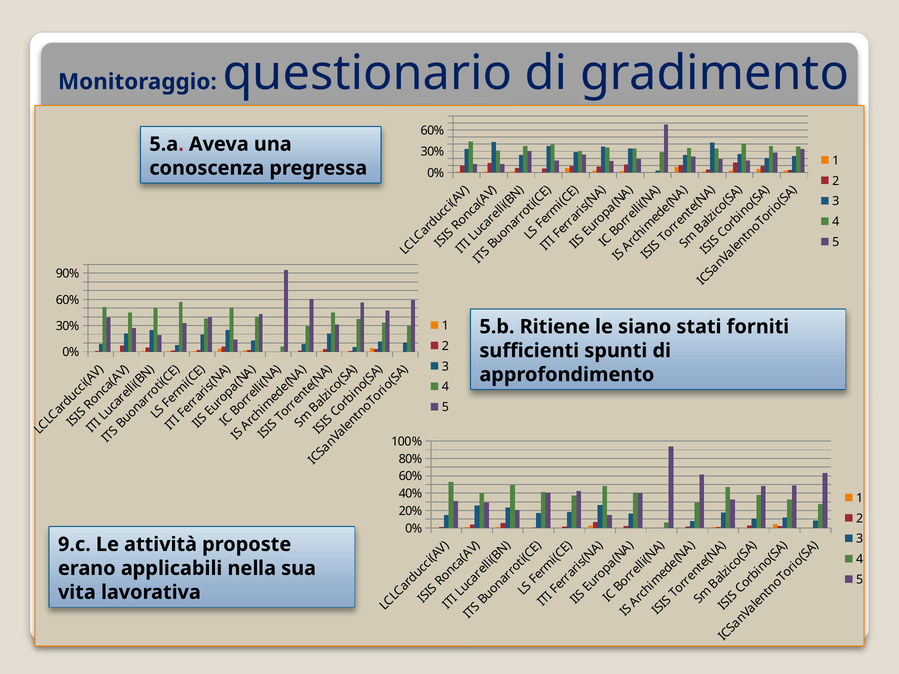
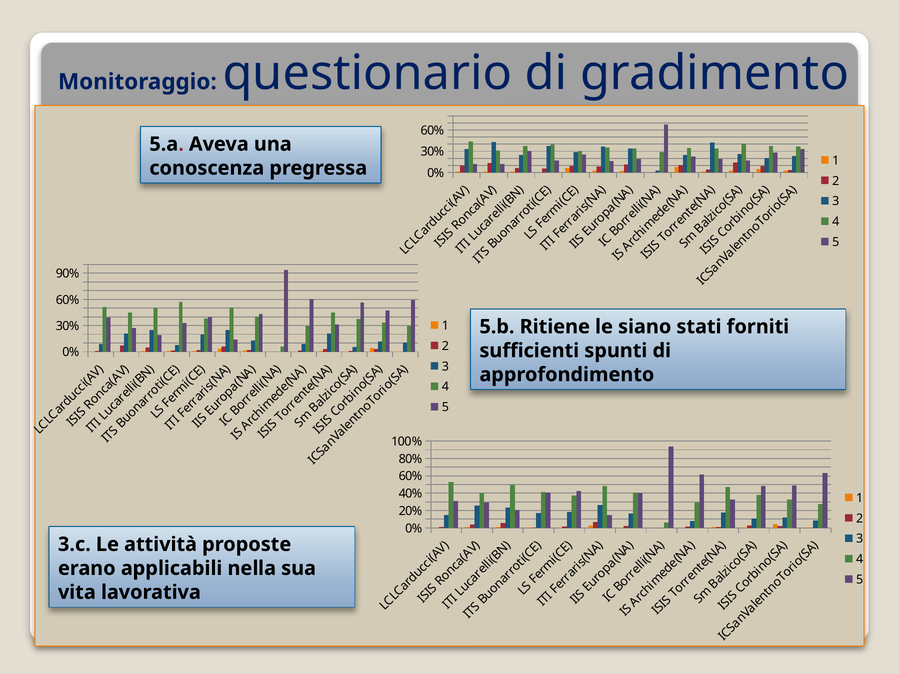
9.c: 9.c -> 3.c
